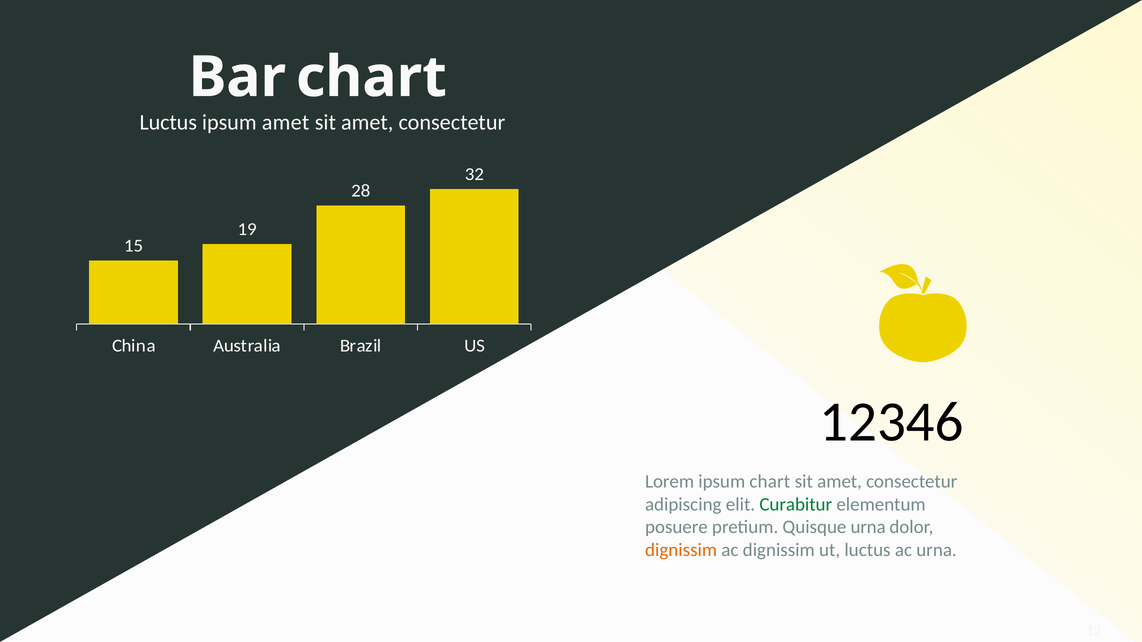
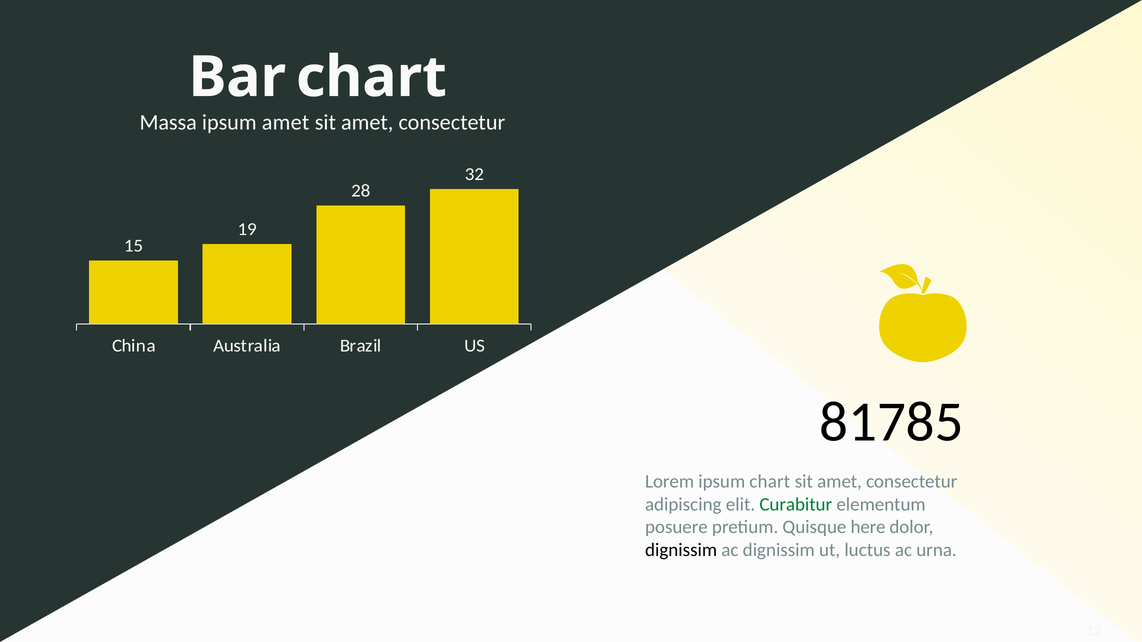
Luctus at (168, 122): Luctus -> Massa
12346: 12346 -> 81785
Quisque urna: urna -> here
dignissim at (681, 550) colour: orange -> black
